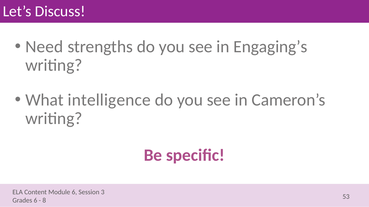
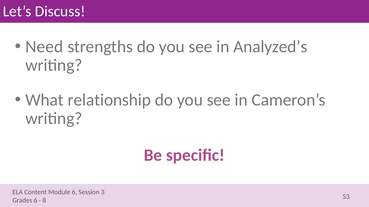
Engaging’s: Engaging’s -> Analyzed’s
intelligence: intelligence -> relationship
